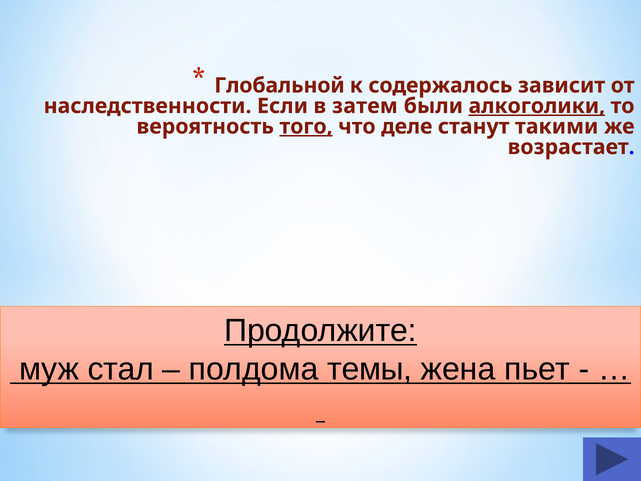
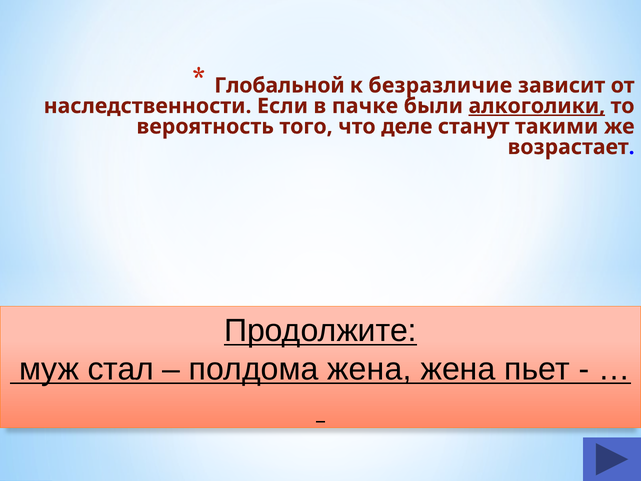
содержалось: содержалось -> безразличие
затем: затем -> пачке
того underline: present -> none
полдома темы: темы -> жена
